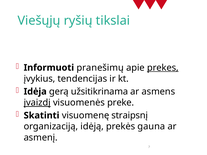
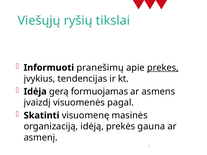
užsitikrinama: užsitikrinama -> formuojamas
įvaizdį underline: present -> none
preke: preke -> pagal
straipsnį: straipsnį -> masinės
